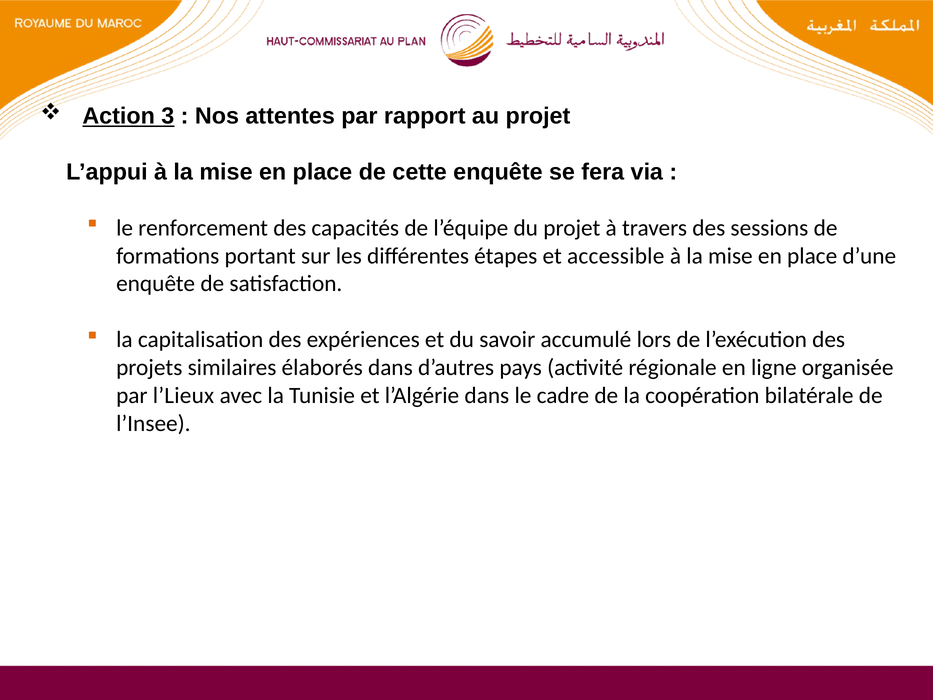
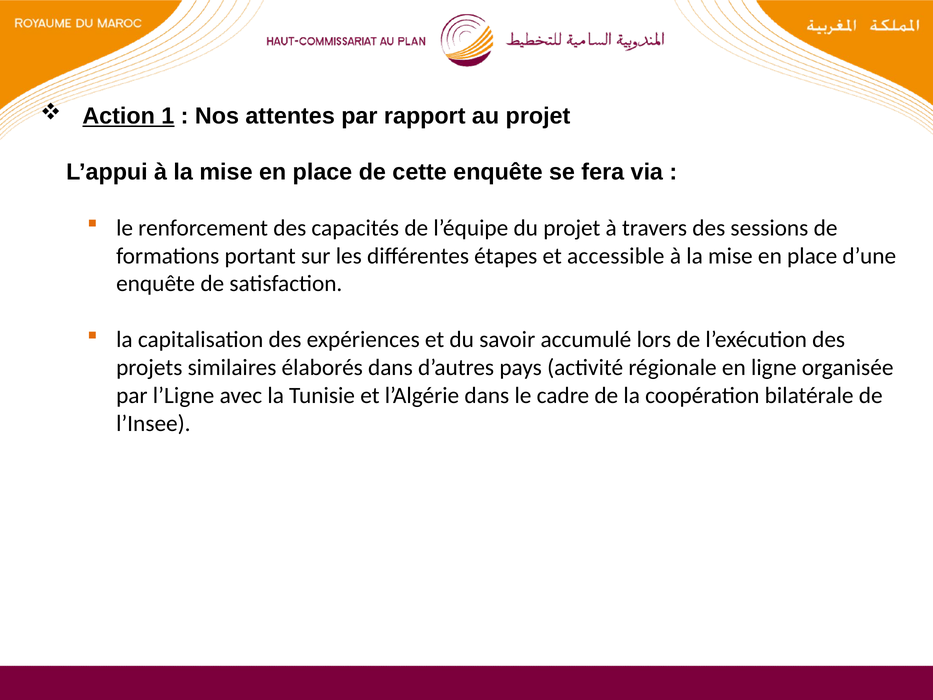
3: 3 -> 1
l’Lieux: l’Lieux -> l’Ligne
